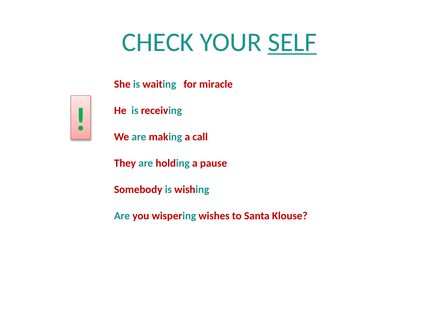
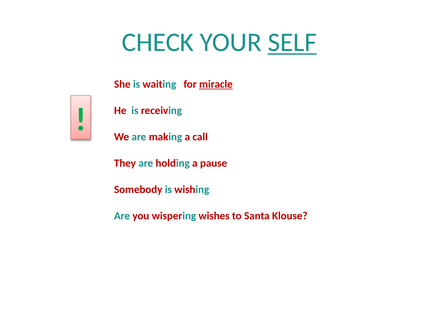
miracle underline: none -> present
